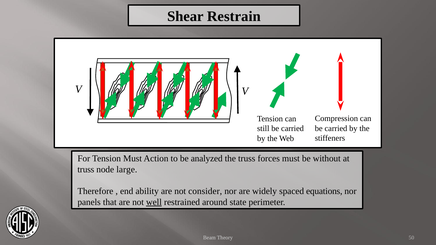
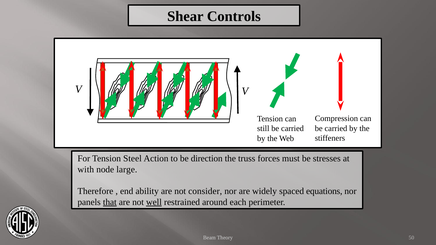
Restrain: Restrain -> Controls
Tension Must: Must -> Steel
analyzed: analyzed -> direction
without: without -> stresses
truss at (86, 170): truss -> with
that underline: none -> present
state: state -> each
